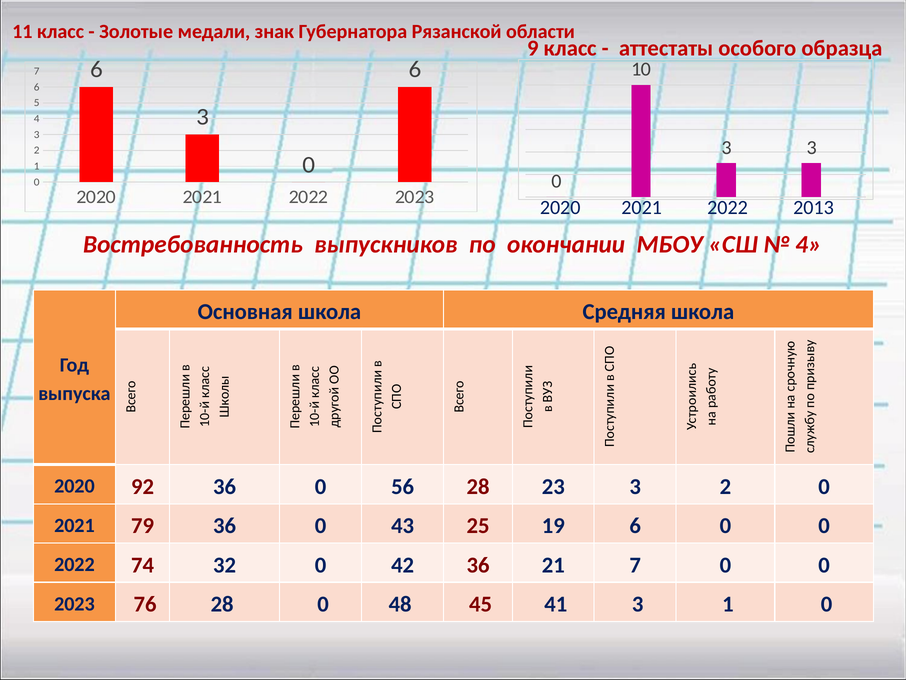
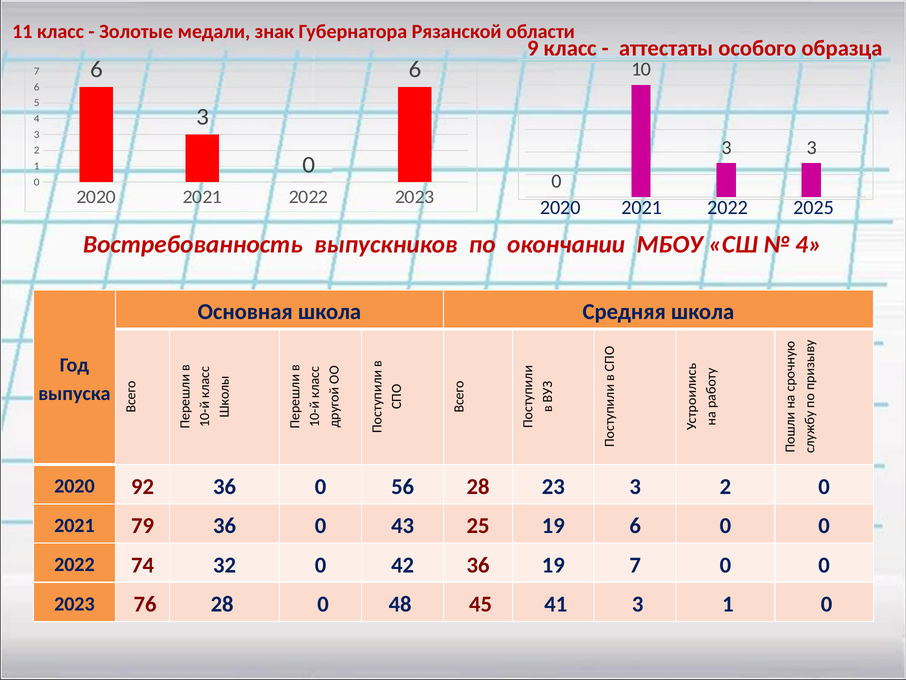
2013: 2013 -> 2025
36 21: 21 -> 19
